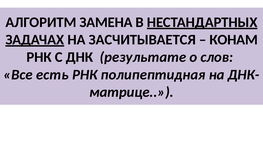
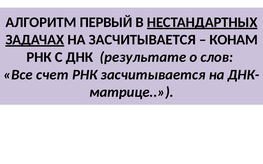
ЗАМЕНА: ЗАМЕНА -> ПЕРВЫЙ
есть: есть -> счет
РНК полипептидная: полипептидная -> засчитывается
